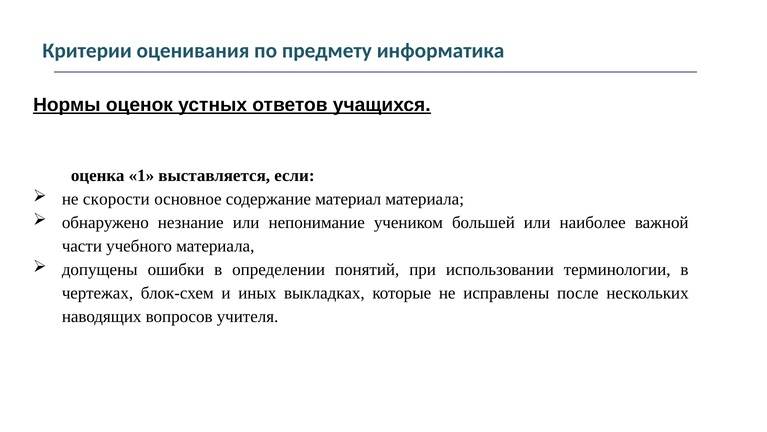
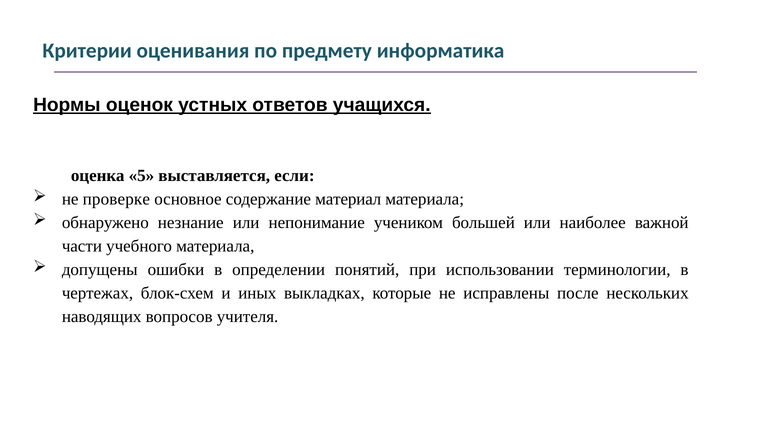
1: 1 -> 5
скорости: скорости -> проверке
